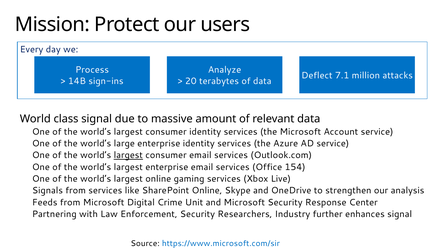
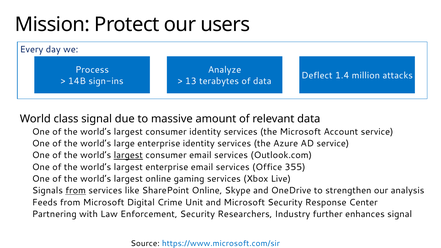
7.1: 7.1 -> 1.4
20: 20 -> 13
154: 154 -> 355
from at (76, 191) underline: none -> present
